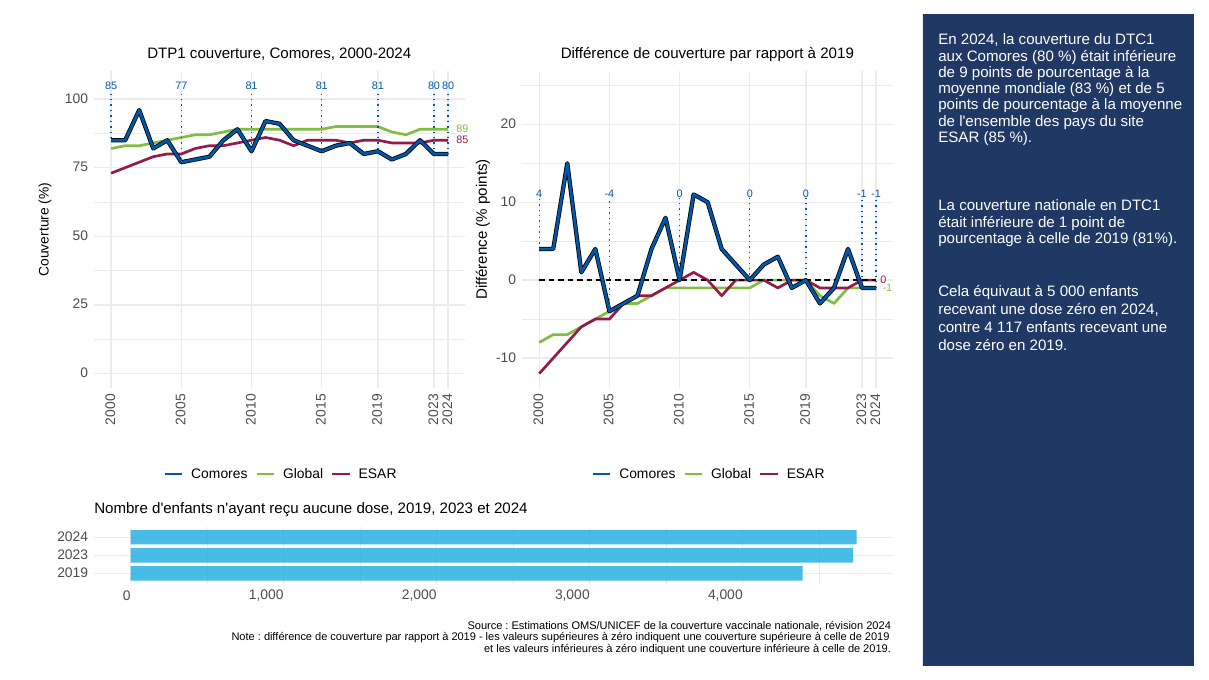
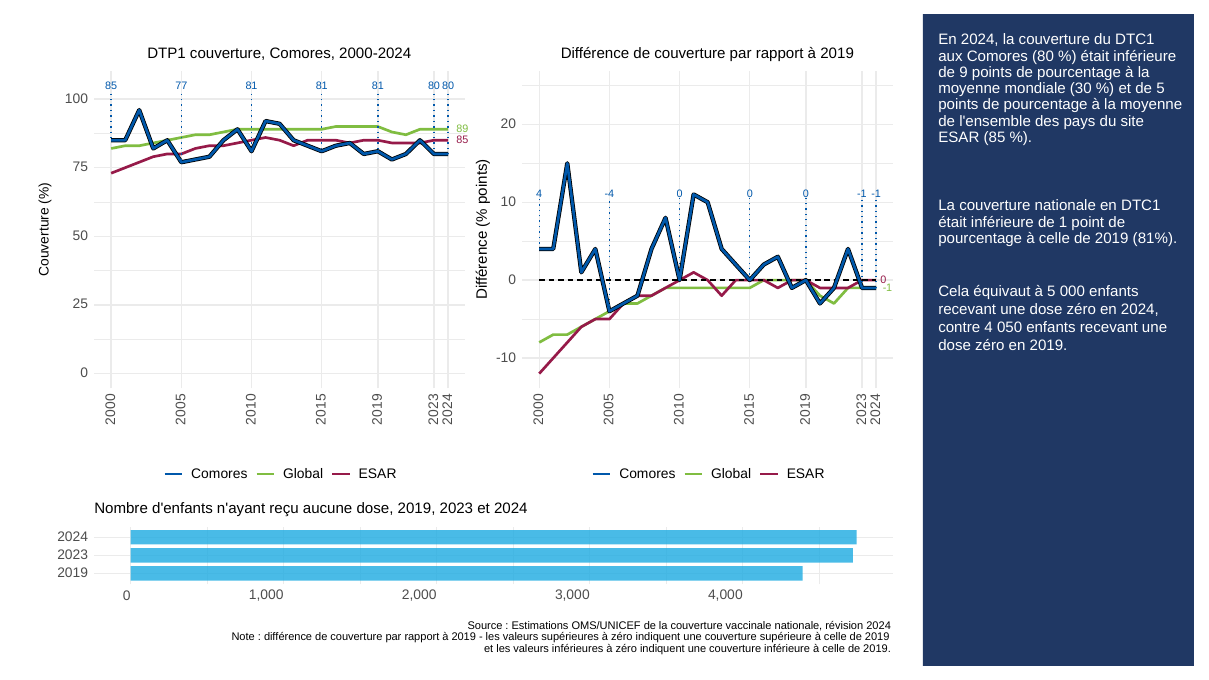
83: 83 -> 30
117: 117 -> 050
